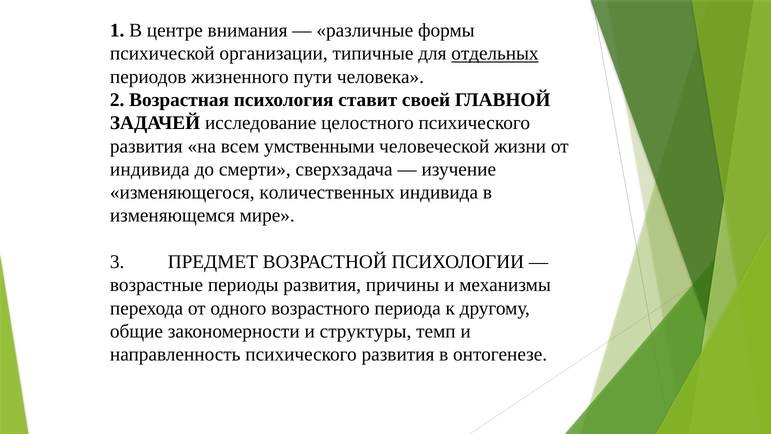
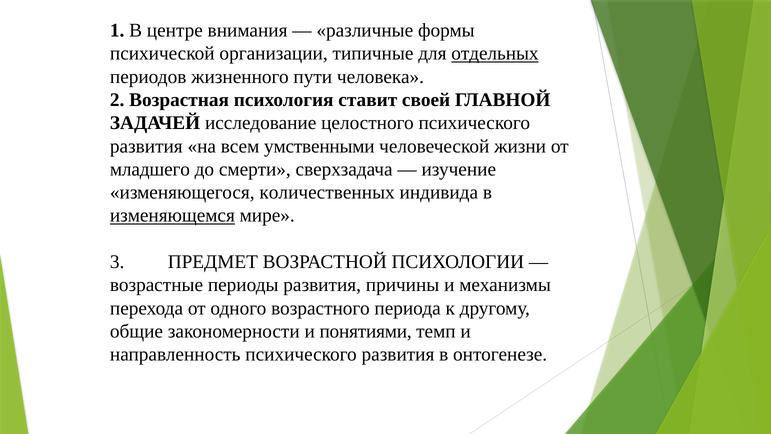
индивида at (150, 169): индивида -> младшего
изменяющемся underline: none -> present
структуры: структуры -> понятиями
